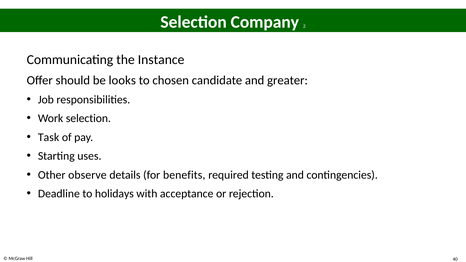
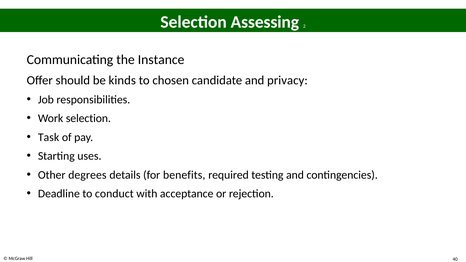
Company: Company -> Assessing
looks: looks -> kinds
greater: greater -> privacy
observe: observe -> degrees
holidays: holidays -> conduct
